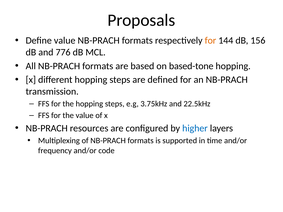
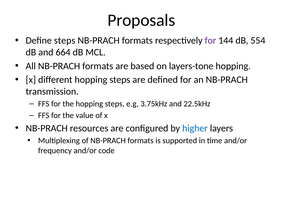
Define value: value -> steps
for at (210, 41) colour: orange -> purple
156: 156 -> 554
776: 776 -> 664
based-tone: based-tone -> layers-tone
